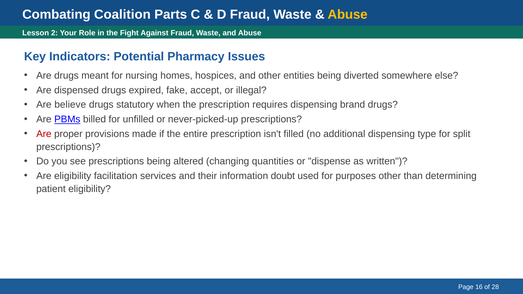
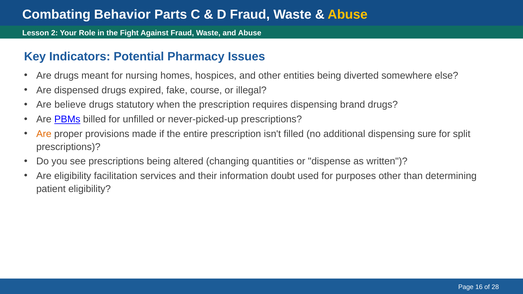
Coalition: Coalition -> Behavior
accept: accept -> course
Are at (44, 134) colour: red -> orange
type: type -> sure
